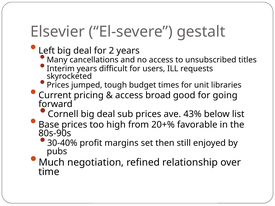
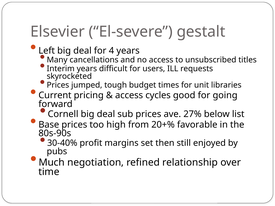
2: 2 -> 4
broad: broad -> cycles
43%: 43% -> 27%
